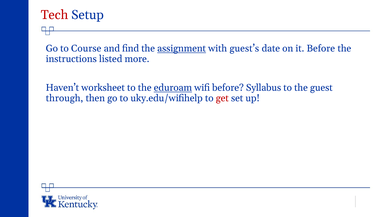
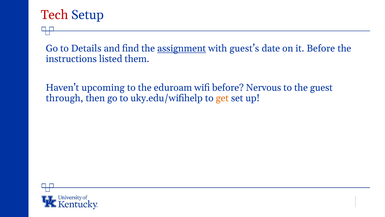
Course: Course -> Details
more: more -> them
worksheet: worksheet -> upcoming
eduroam underline: present -> none
Syllabus: Syllabus -> Nervous
get colour: red -> orange
